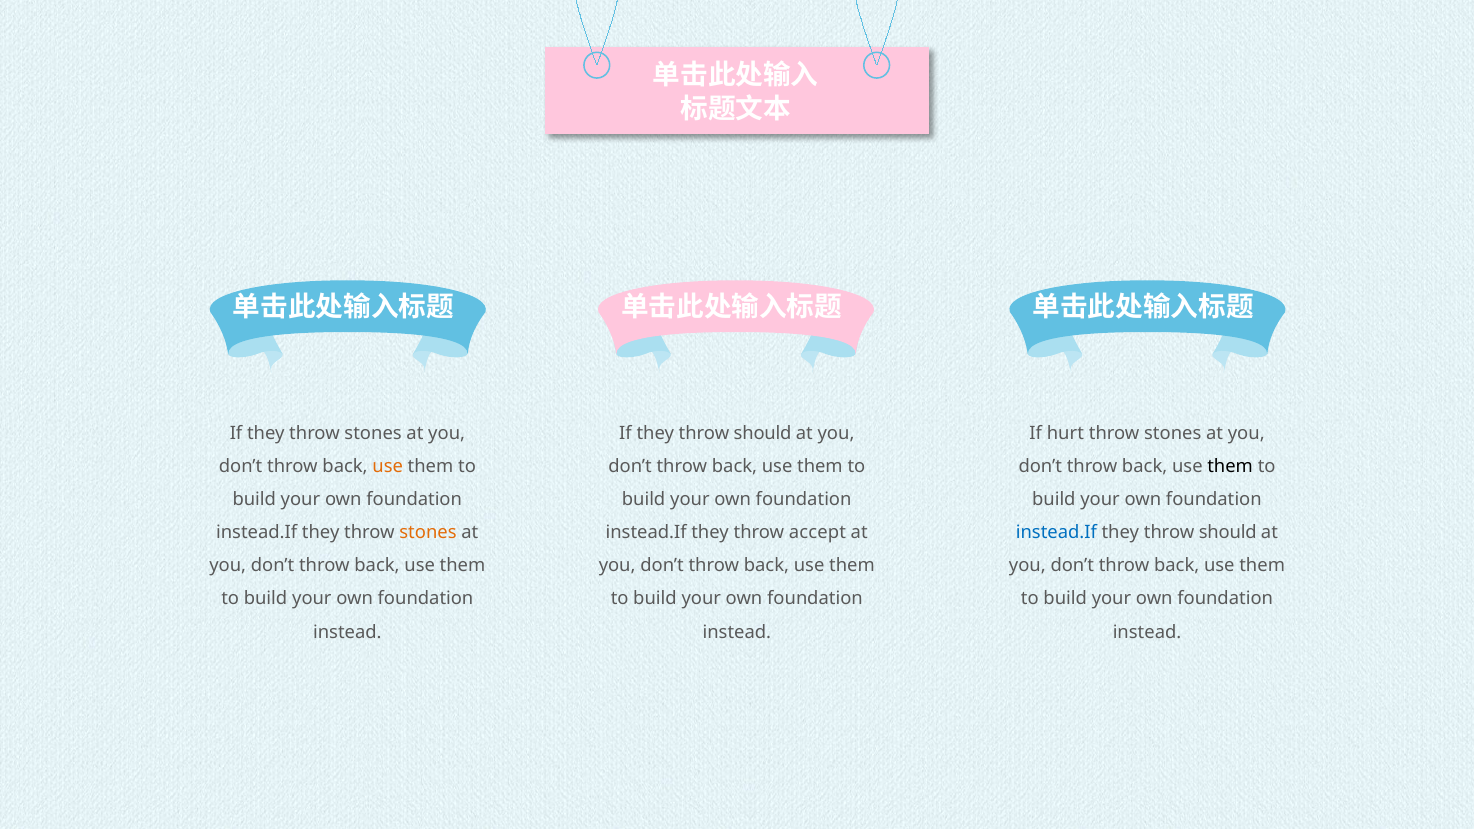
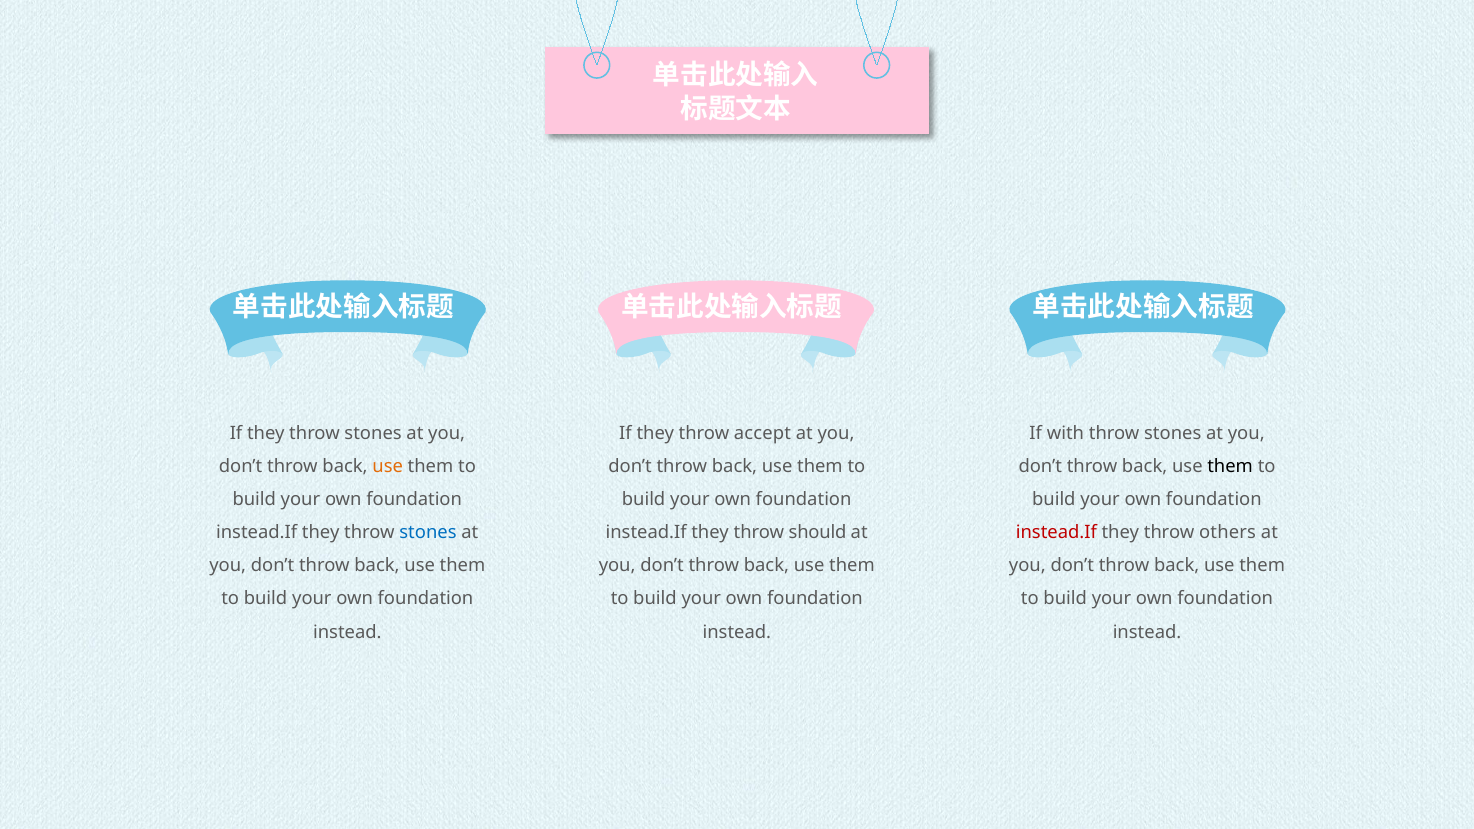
If they throw should: should -> accept
hurt: hurt -> with
stones at (428, 533) colour: orange -> blue
accept: accept -> should
instead.If at (1056, 533) colour: blue -> red
should at (1228, 533): should -> others
